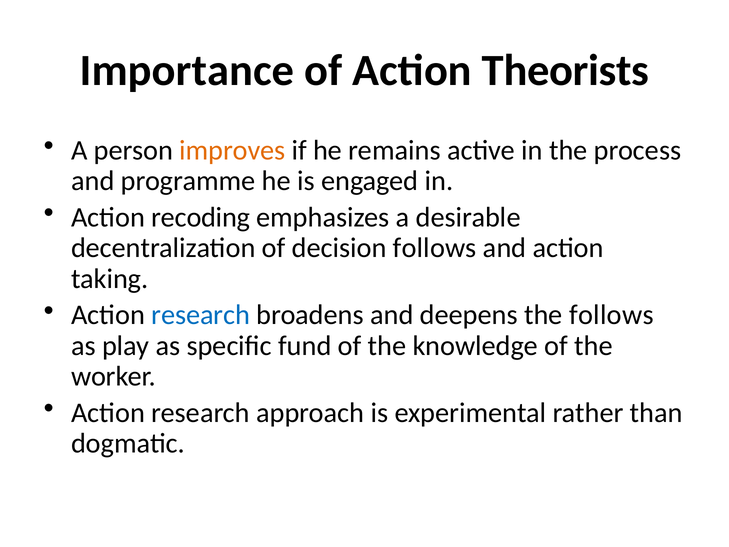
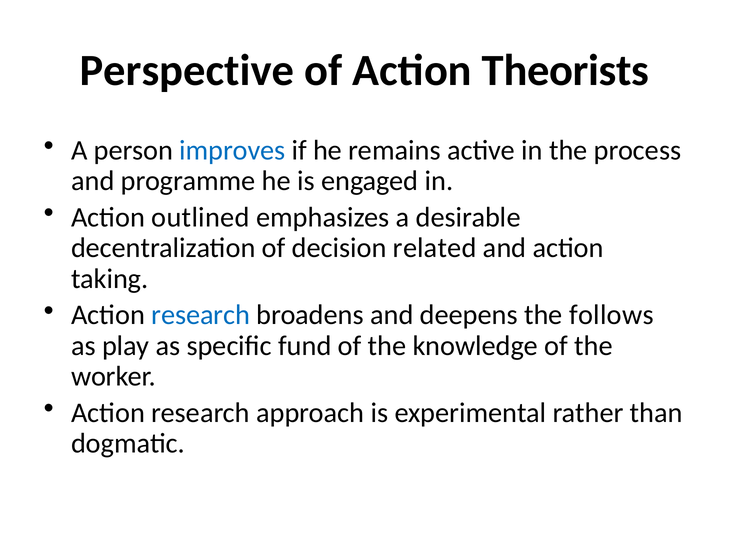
Importance: Importance -> Perspective
improves colour: orange -> blue
recoding: recoding -> outlined
decision follows: follows -> related
